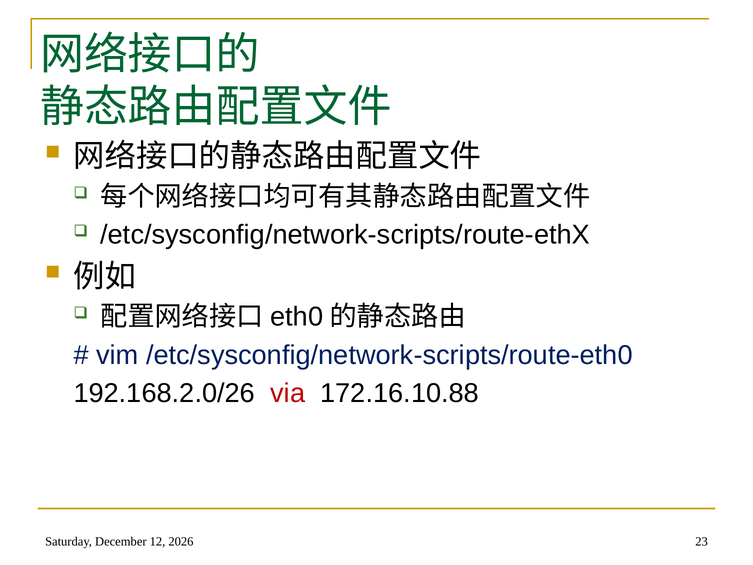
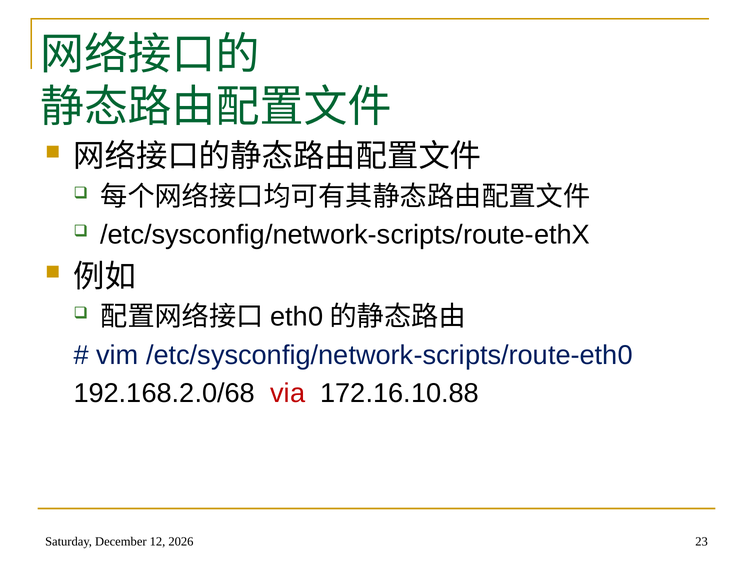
192.168.2.0/26: 192.168.2.0/26 -> 192.168.2.0/68
